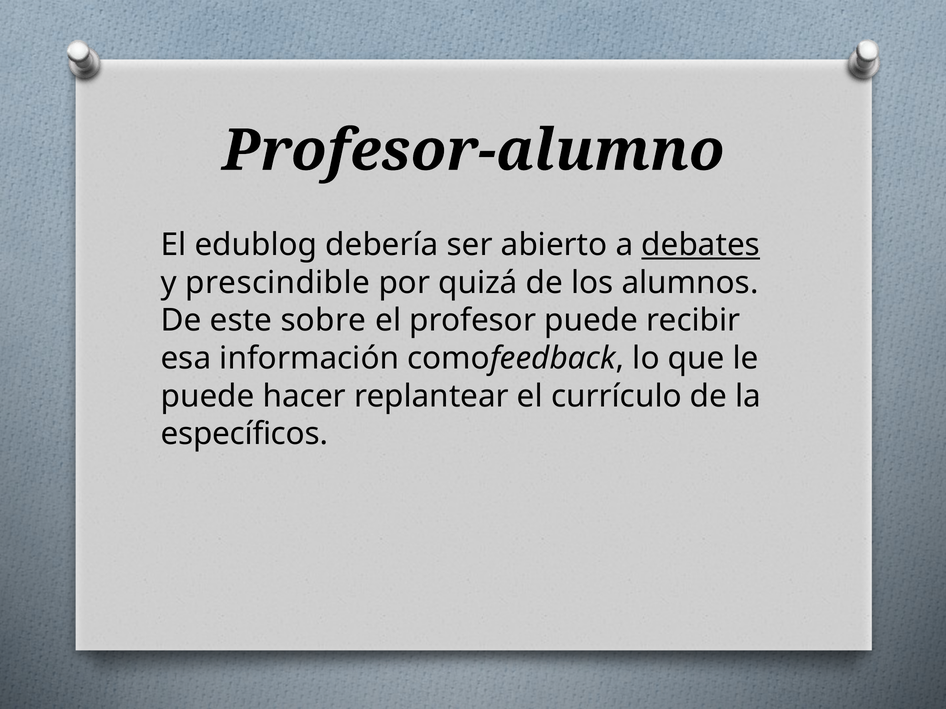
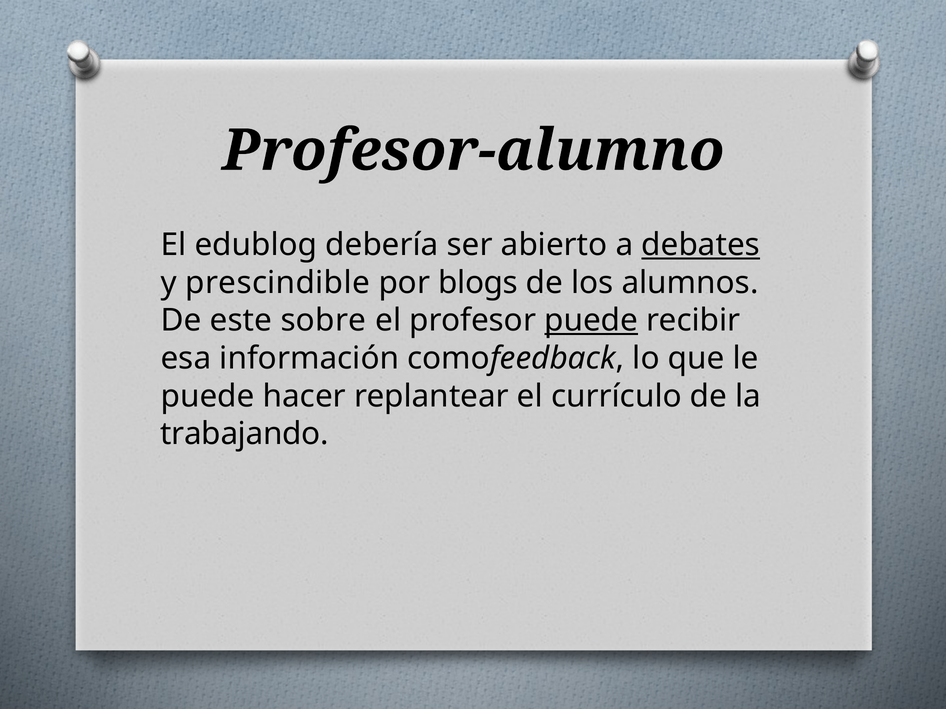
quizá: quizá -> blogs
puede at (591, 321) underline: none -> present
específicos: específicos -> trabajando
